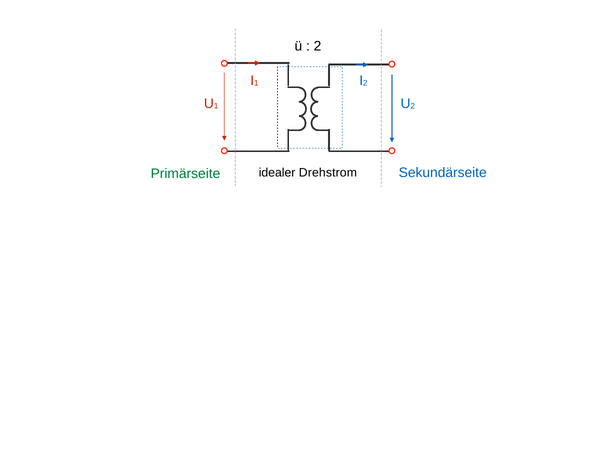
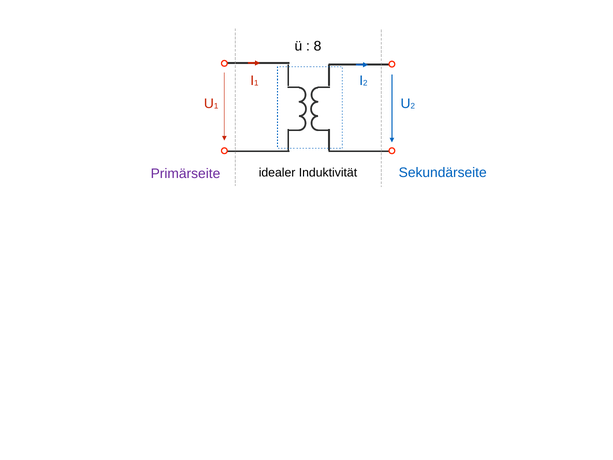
2 at (318, 46): 2 -> 8
Drehstrom: Drehstrom -> Induktivität
Primärseite colour: green -> purple
